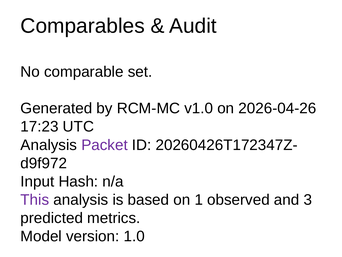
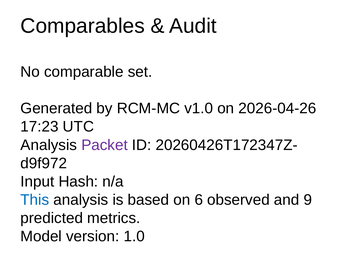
This colour: purple -> blue
1: 1 -> 6
3: 3 -> 9
